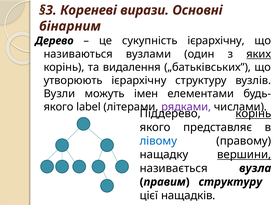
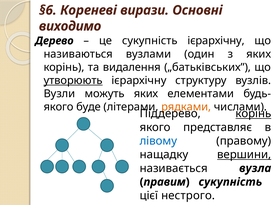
§3: §3 -> §6
бінарним: бінарним -> виходимо
яких at (259, 54) underline: present -> none
утворюють underline: none -> present
можуть імен: імен -> яких
label: label -> буде
рядками colour: purple -> orange
правим структуру: структуру -> сукупність
нащадків: нащадків -> нестрого
